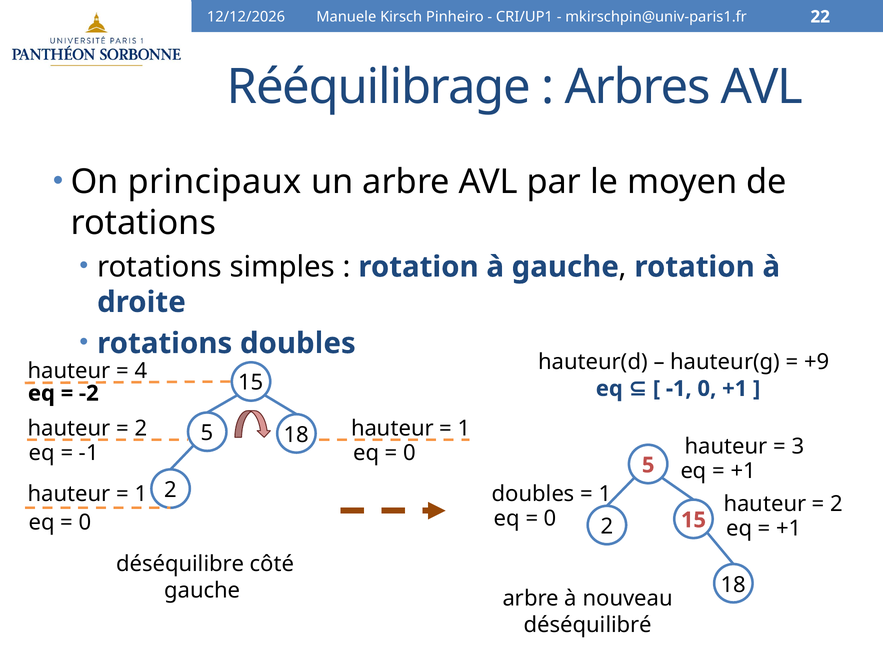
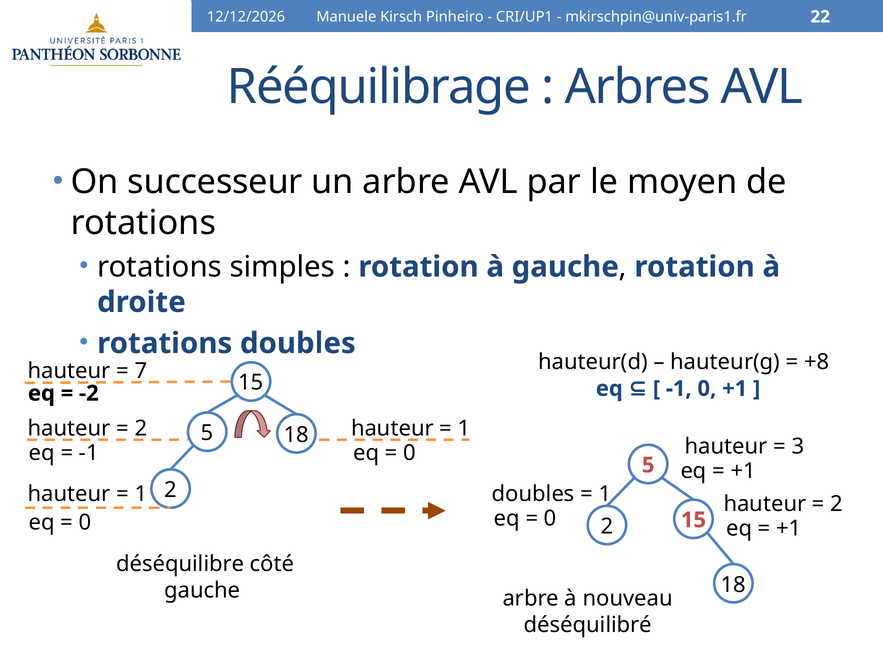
principaux: principaux -> successeur
+9: +9 -> +8
4: 4 -> 7
